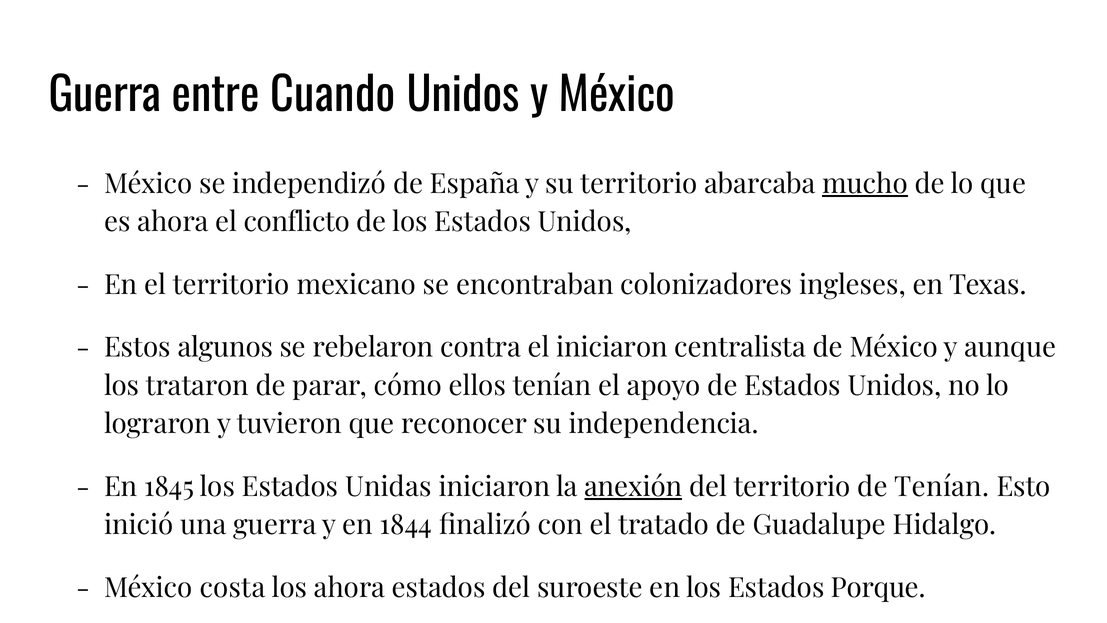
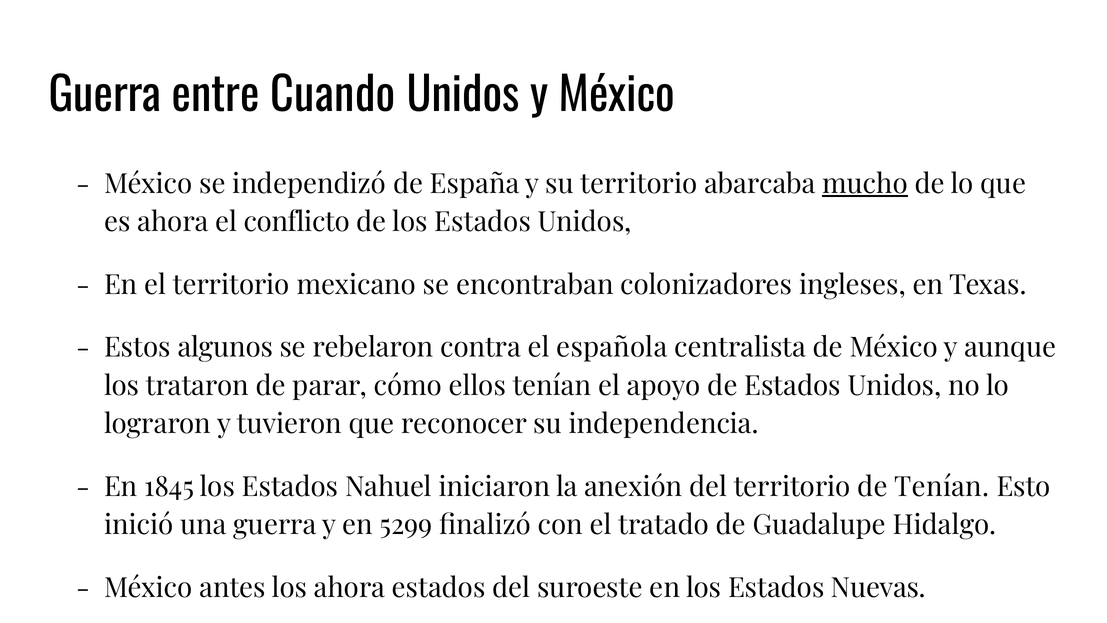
el iniciaron: iniciaron -> española
Unidas: Unidas -> Nahuel
anexión underline: present -> none
1844: 1844 -> 5299
costa: costa -> antes
Porque: Porque -> Nuevas
